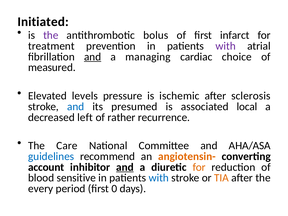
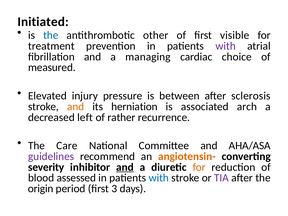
the at (51, 35) colour: purple -> blue
bolus: bolus -> other
infarct: infarct -> visible
and at (93, 57) underline: present -> none
levels: levels -> injury
ischemic: ischemic -> between
and at (76, 107) colour: blue -> orange
presumed: presumed -> herniation
local: local -> arch
guidelines colour: blue -> purple
account: account -> severity
sensitive: sensitive -> assessed
TIA colour: orange -> purple
every: every -> origin
0: 0 -> 3
